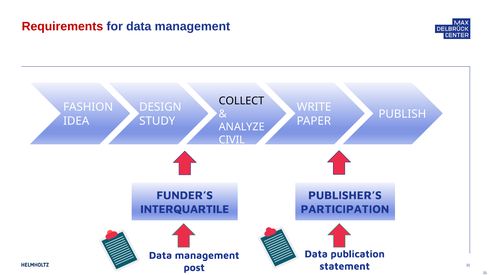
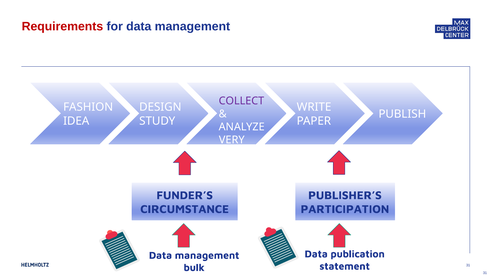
COLLECT colour: black -> purple
CIVIL: CIVIL -> VERY
INTERQUARTILE: INTERQUARTILE -> CIRCUMSTANCE
post: post -> bulk
